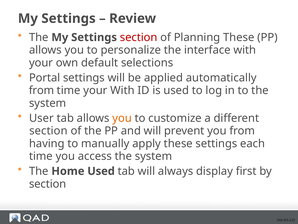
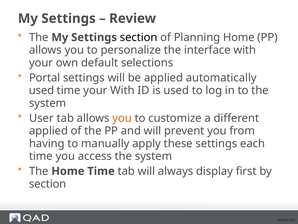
section at (139, 37) colour: red -> black
Planning These: These -> Home
from at (42, 90): from -> used
section at (48, 131): section -> applied
Home Used: Used -> Time
